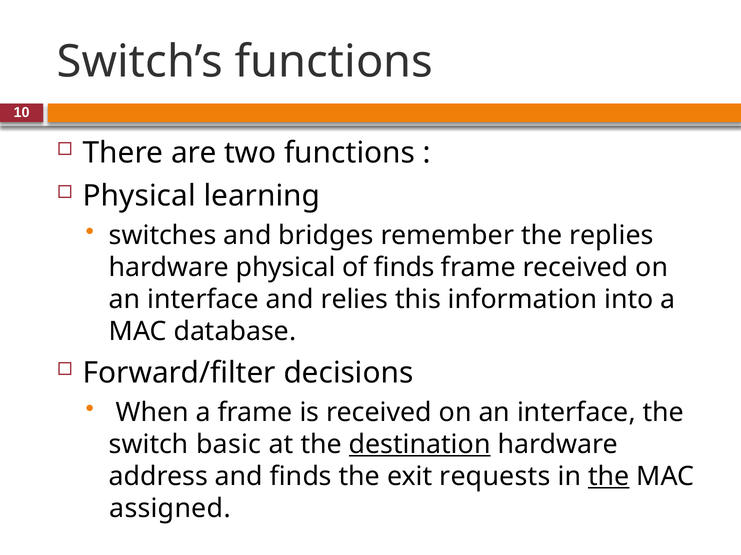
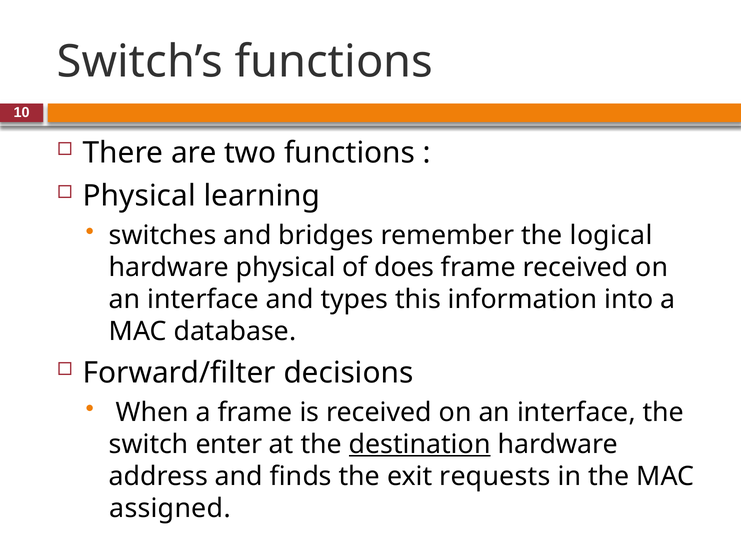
replies: replies -> logical
of finds: finds -> does
relies: relies -> types
basic: basic -> enter
the at (609, 477) underline: present -> none
